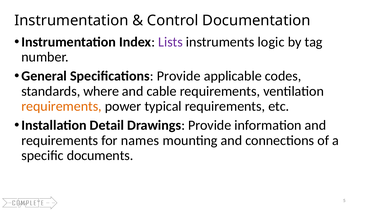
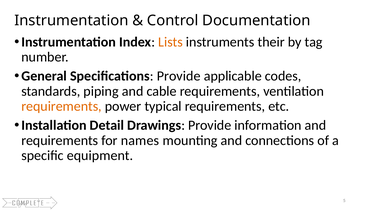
Lists colour: purple -> orange
logic: logic -> their
where: where -> piping
documents: documents -> equipment
